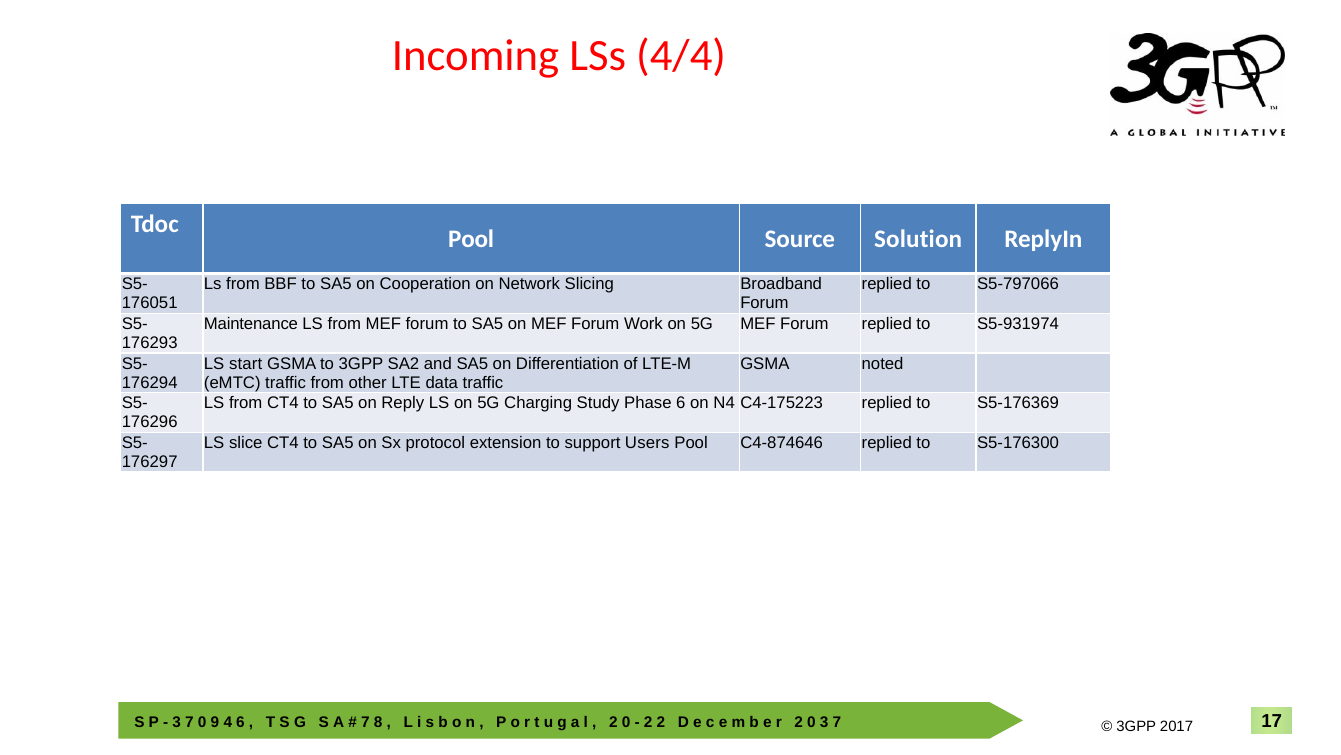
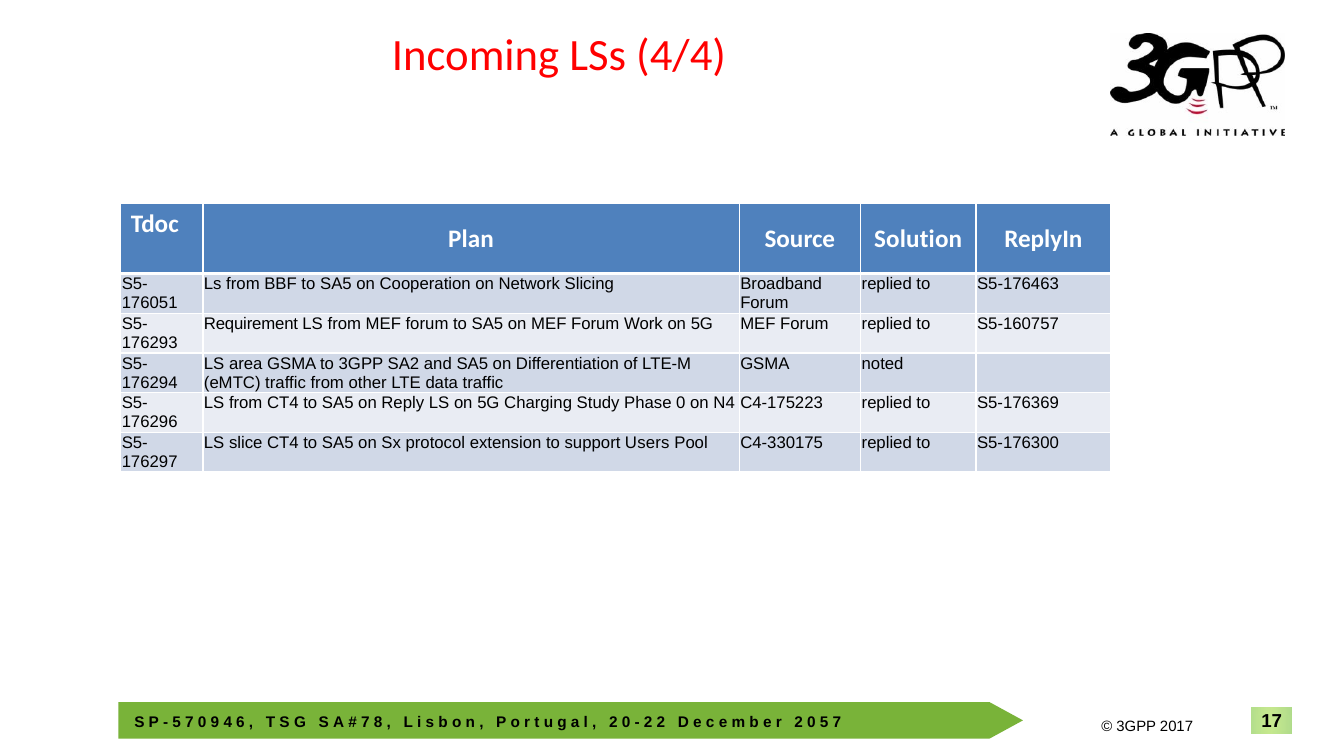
Pool at (471, 239): Pool -> Plan
S5-797066: S5-797066 -> S5-176463
Maintenance: Maintenance -> Requirement
S5-931974: S5-931974 -> S5-160757
start: start -> area
Phase 6: 6 -> 0
C4-874646: C4-874646 -> C4-330175
3 at (177, 722): 3 -> 5
3 at (824, 722): 3 -> 5
